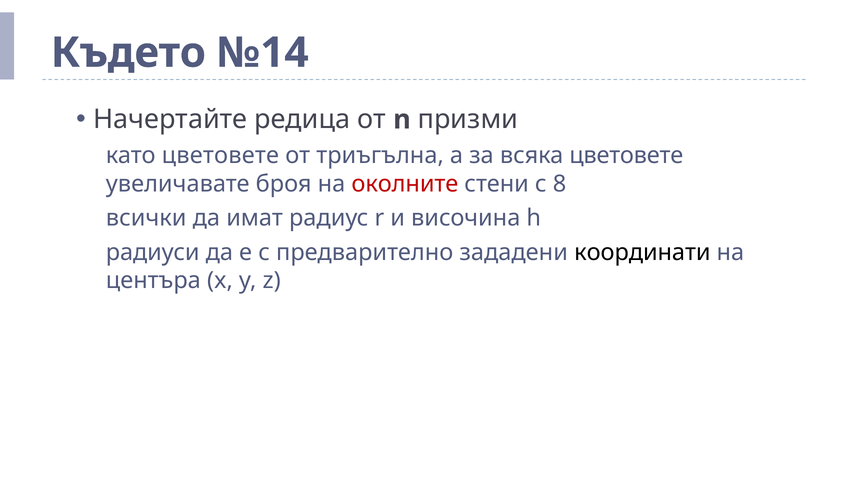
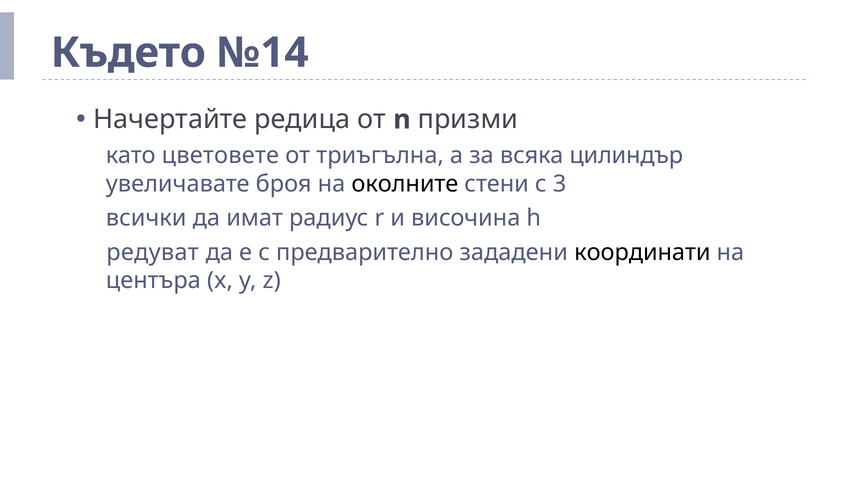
всяка цветовете: цветовете -> цилиндър
околните colour: red -> black
8: 8 -> 3
радиуси: радиуси -> редуват
